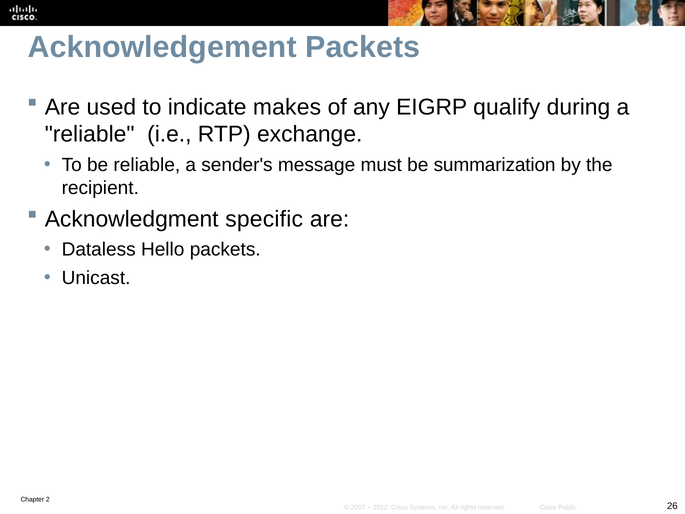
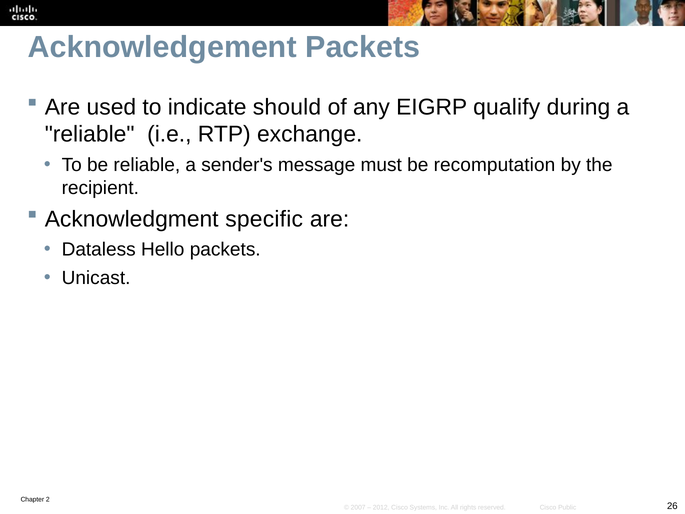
makes: makes -> should
summarization: summarization -> recomputation
